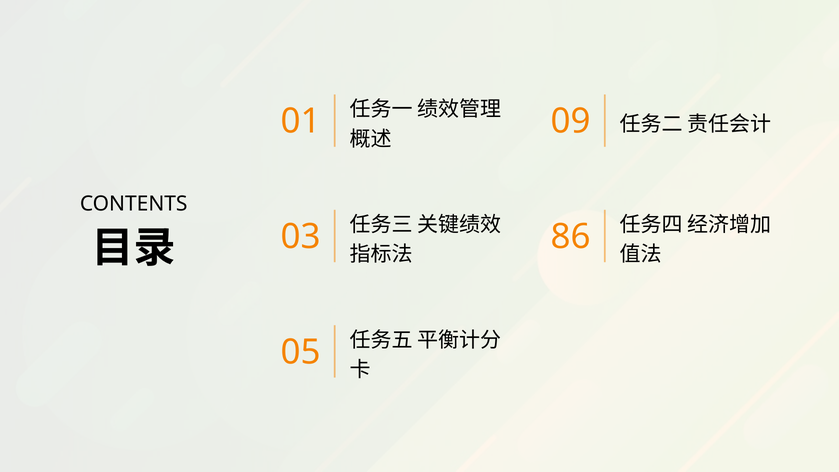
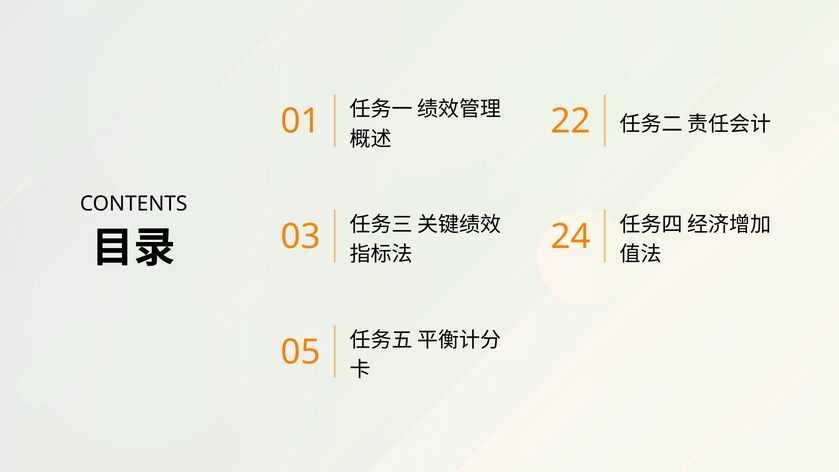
09: 09 -> 22
86: 86 -> 24
